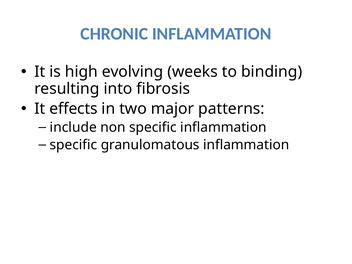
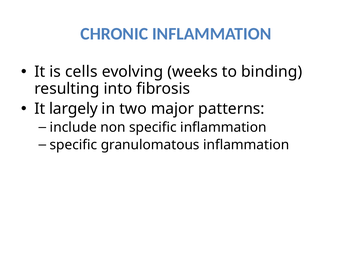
high: high -> cells
effects: effects -> largely
